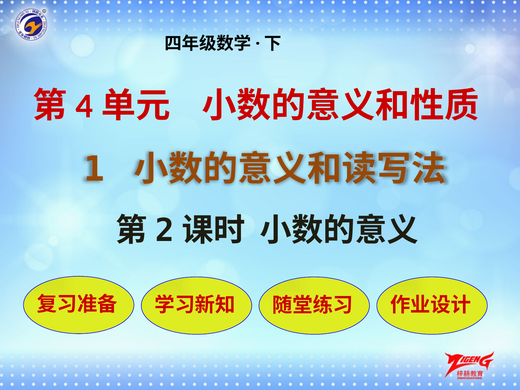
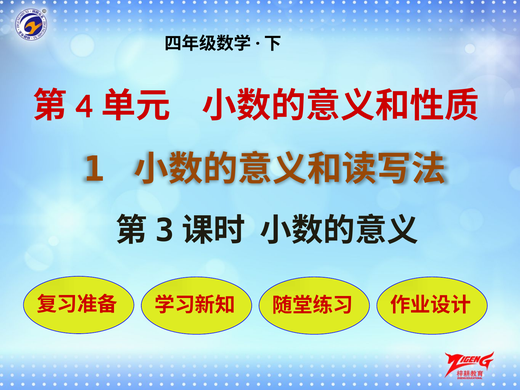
2: 2 -> 3
